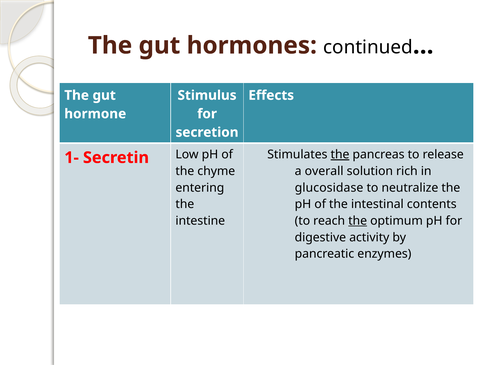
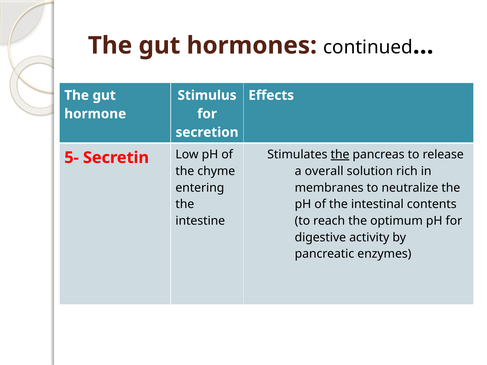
1-: 1- -> 5-
glucosidase: glucosidase -> membranes
the at (358, 221) underline: present -> none
